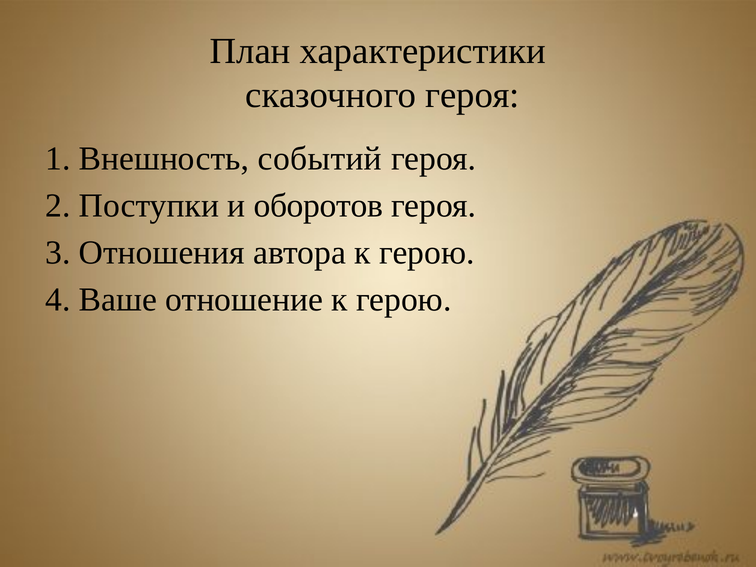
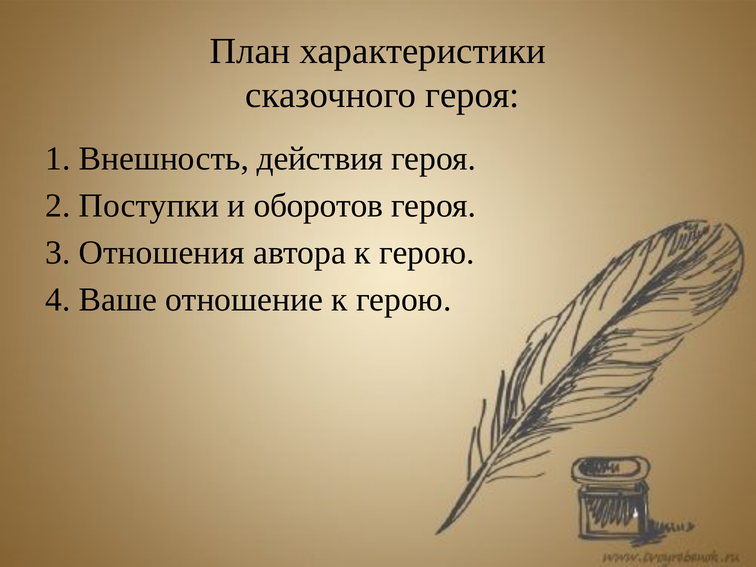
событий: событий -> действия
